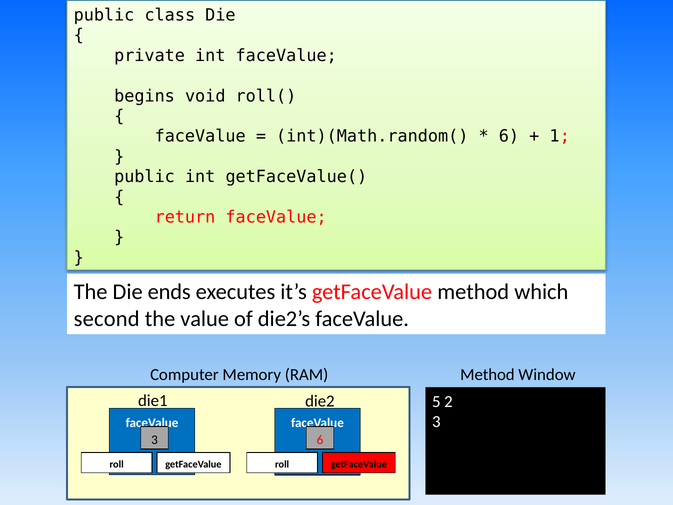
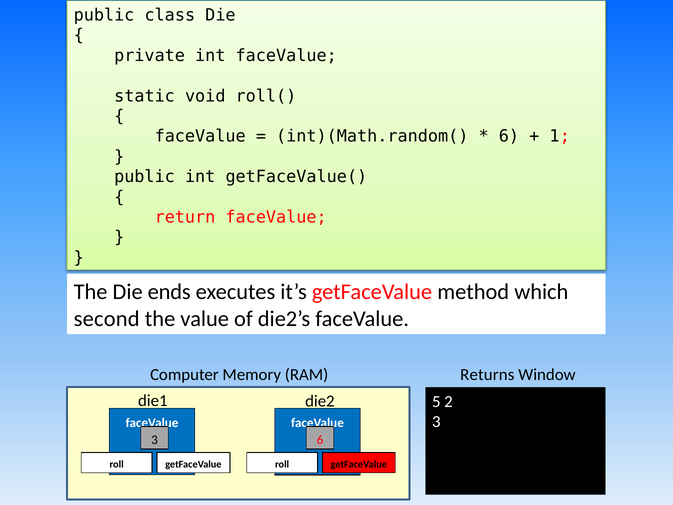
begins: begins -> static
RAM Method: Method -> Returns
